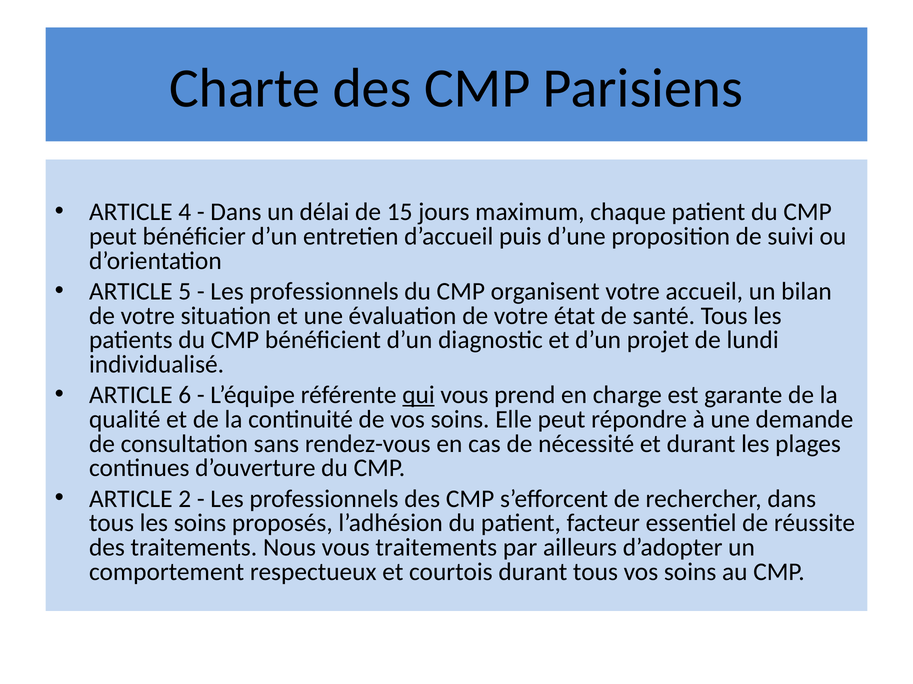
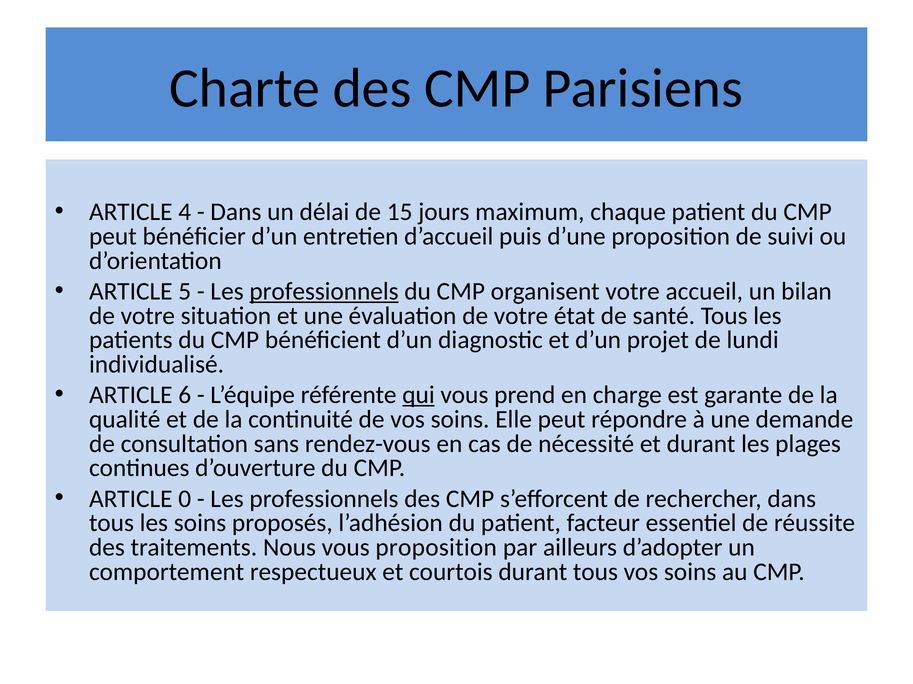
professionnels at (324, 292) underline: none -> present
2: 2 -> 0
vous traitements: traitements -> proposition
